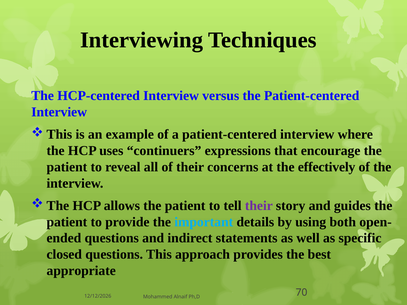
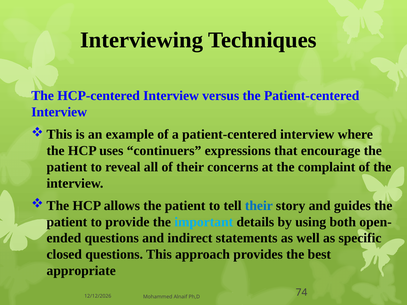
effectively: effectively -> complaint
their at (259, 206) colour: purple -> blue
70: 70 -> 74
